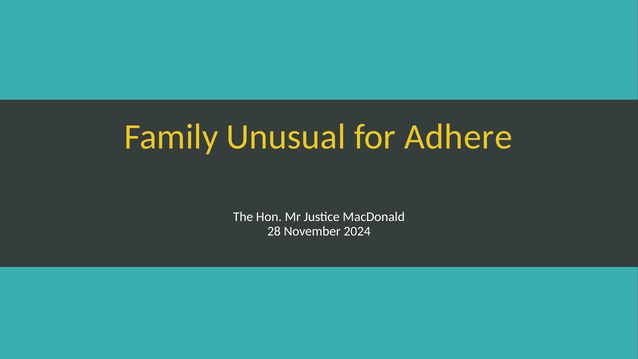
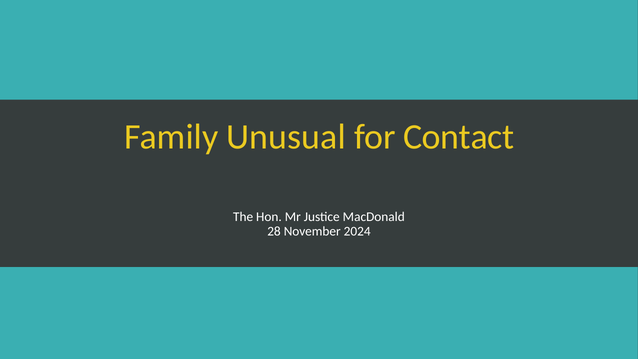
Adhere: Adhere -> Contact
